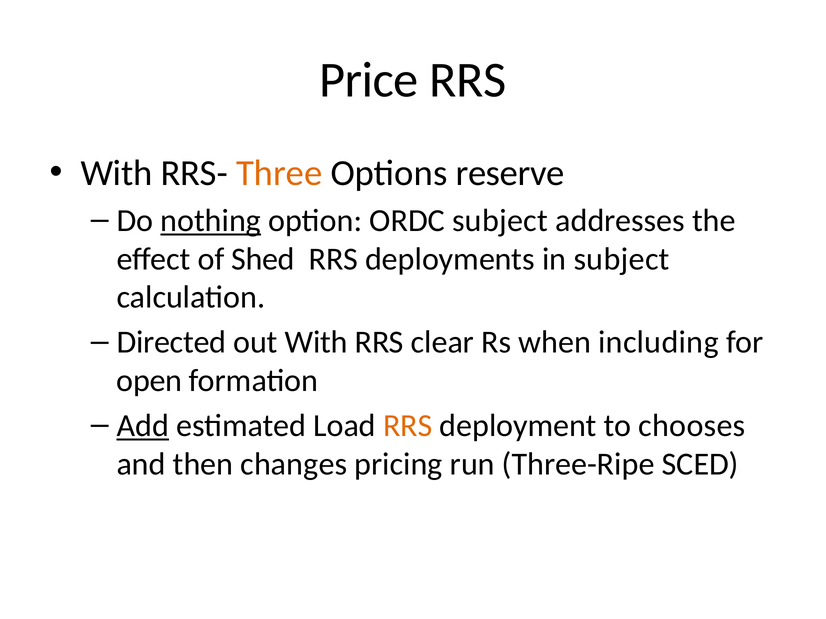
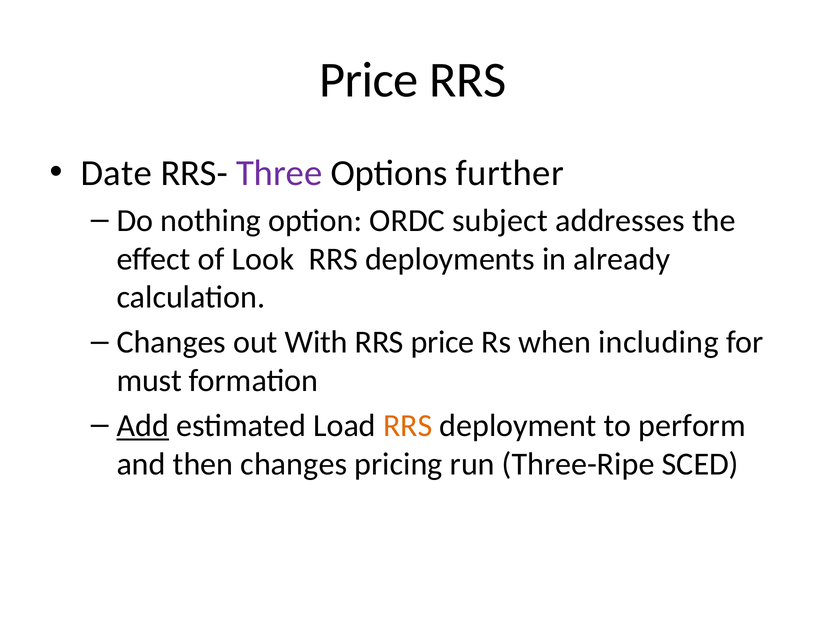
With at (116, 173): With -> Date
Three colour: orange -> purple
reserve: reserve -> further
nothing underline: present -> none
Shed: Shed -> Look
in subject: subject -> already
Directed at (171, 343): Directed -> Changes
RRS clear: clear -> price
open: open -> must
chooses: chooses -> perform
